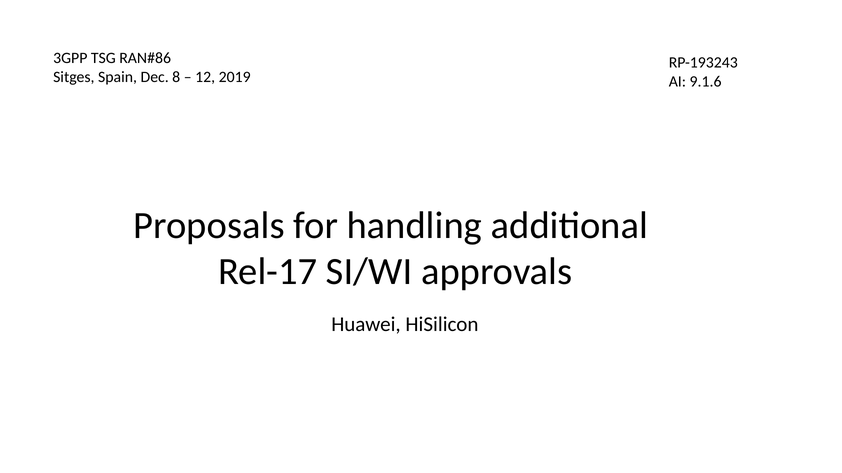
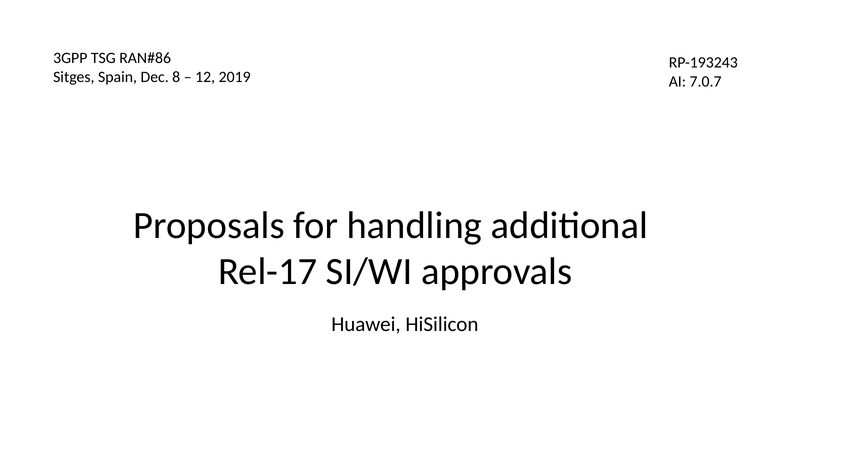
9.1.6: 9.1.6 -> 7.0.7
